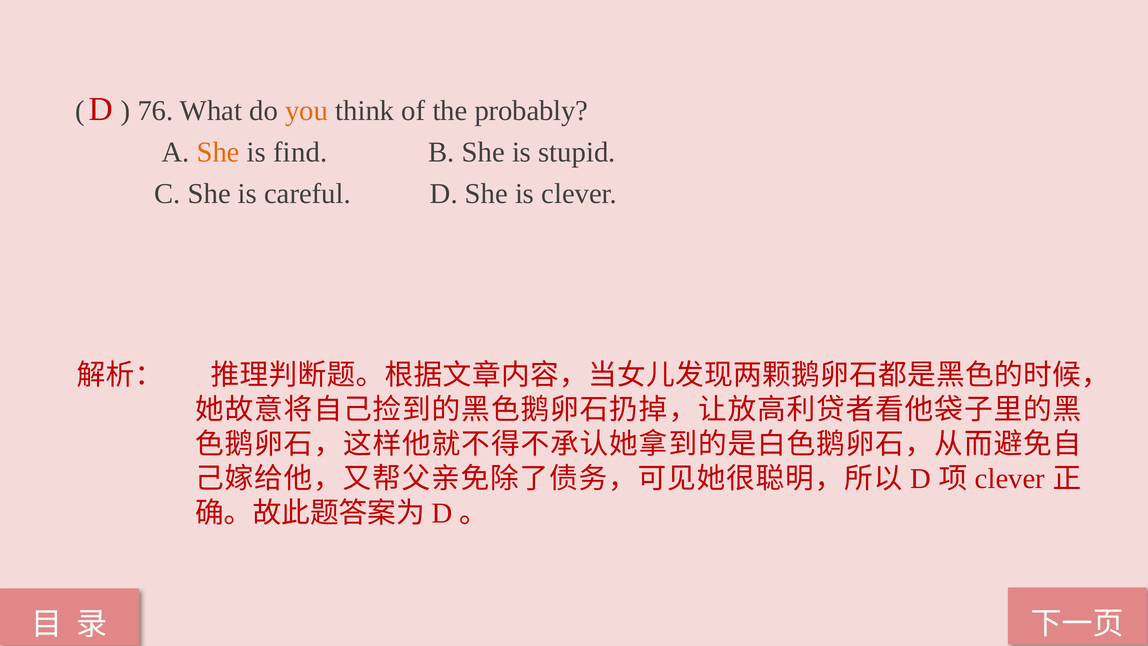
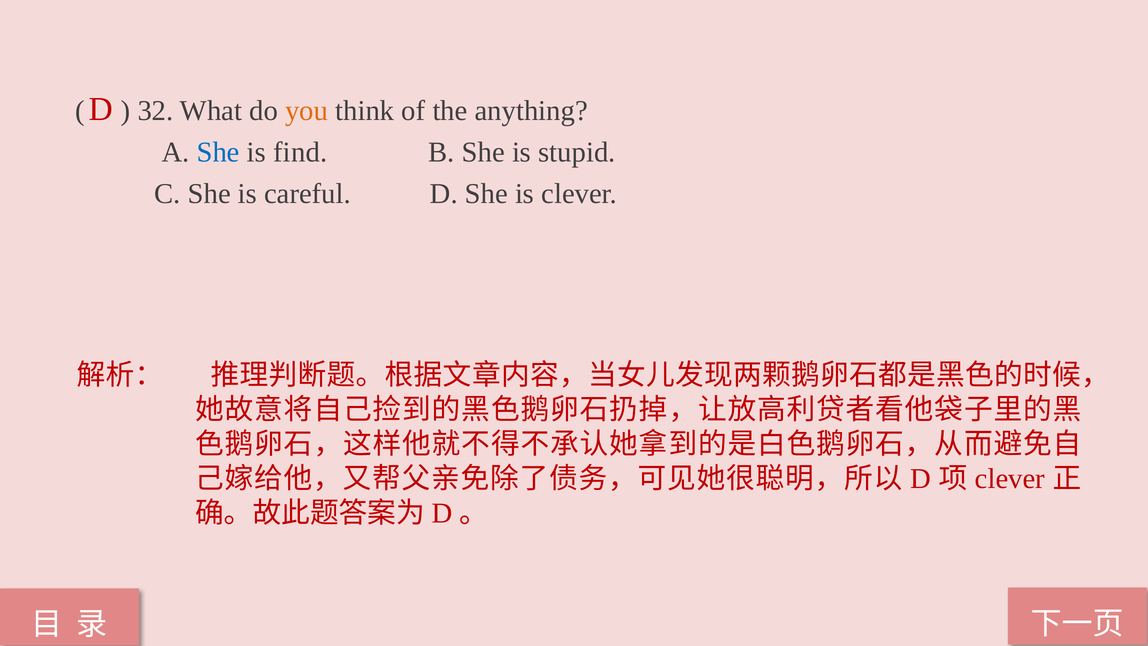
76: 76 -> 32
probably: probably -> anything
She at (218, 152) colour: orange -> blue
